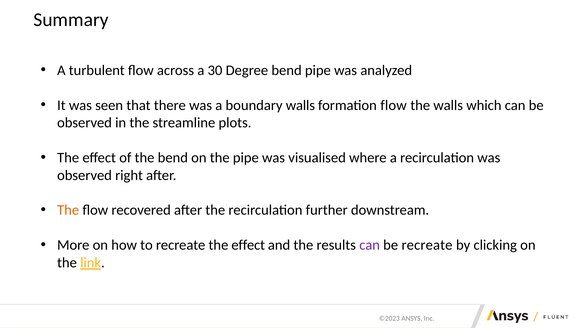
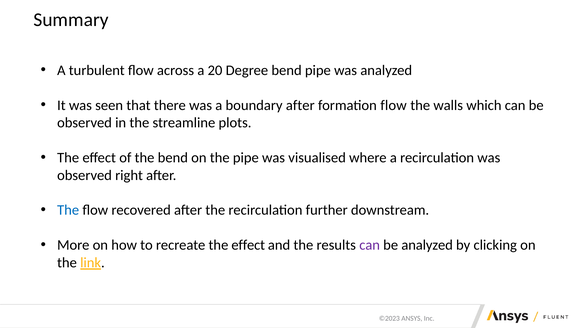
30: 30 -> 20
boundary walls: walls -> after
The at (68, 210) colour: orange -> blue
be recreate: recreate -> analyzed
